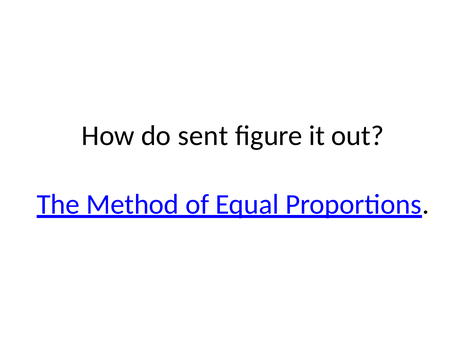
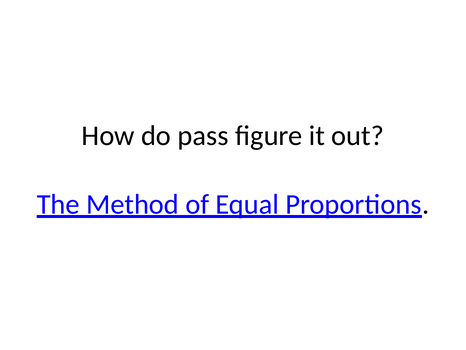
sent: sent -> pass
